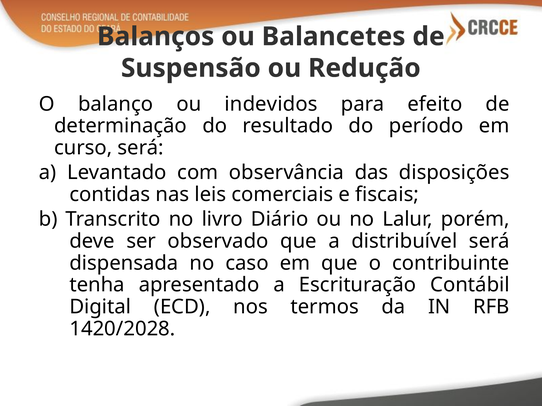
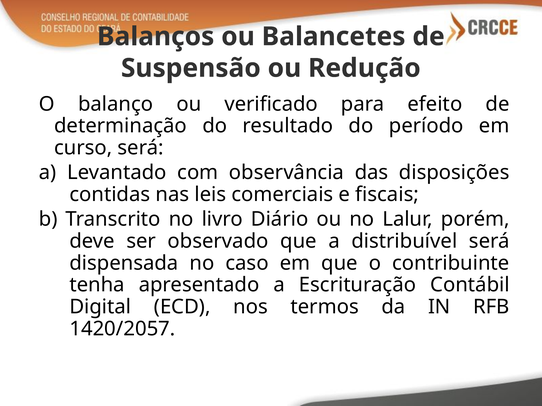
indevidos: indevidos -> verificado
1420/2028: 1420/2028 -> 1420/2057
